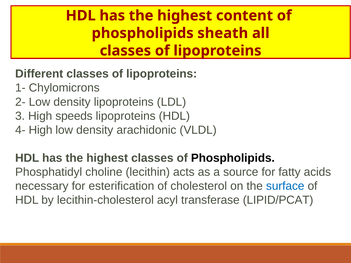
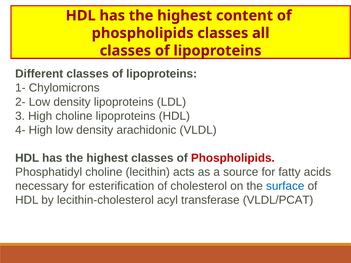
phospholipids sheath: sheath -> classes
High speeds: speeds -> choline
Phospholipids at (233, 158) colour: black -> red
LIPID/PCAT: LIPID/PCAT -> VLDL/PCAT
